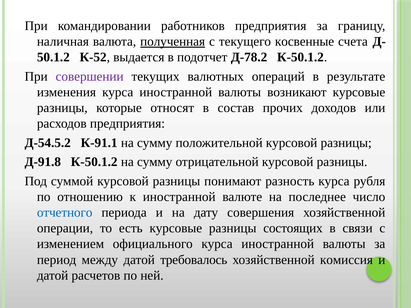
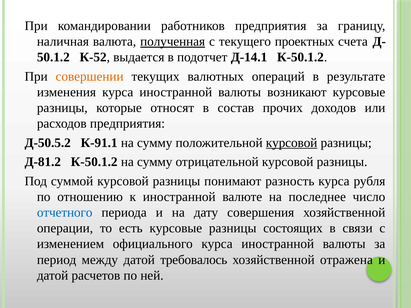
косвенные: косвенные -> проектных
Д-78.2: Д-78.2 -> Д-14.1
совершении colour: purple -> orange
Д-54.5.2: Д-54.5.2 -> Д-50.5.2
курсовой at (292, 143) underline: none -> present
Д-91.8: Д-91.8 -> Д-81.2
комиссия: комиссия -> отражена
